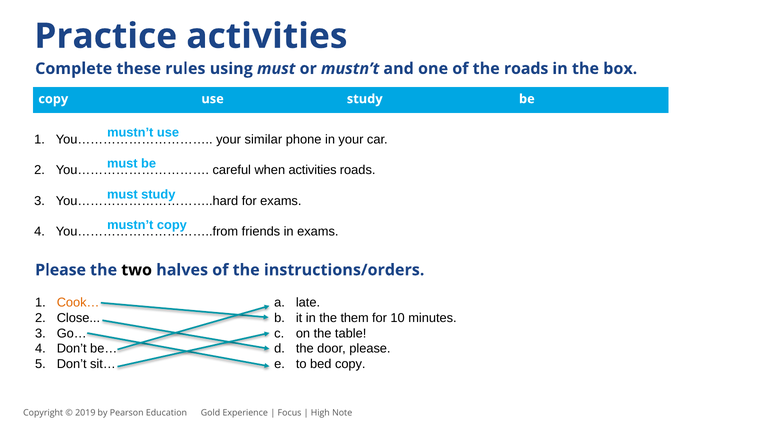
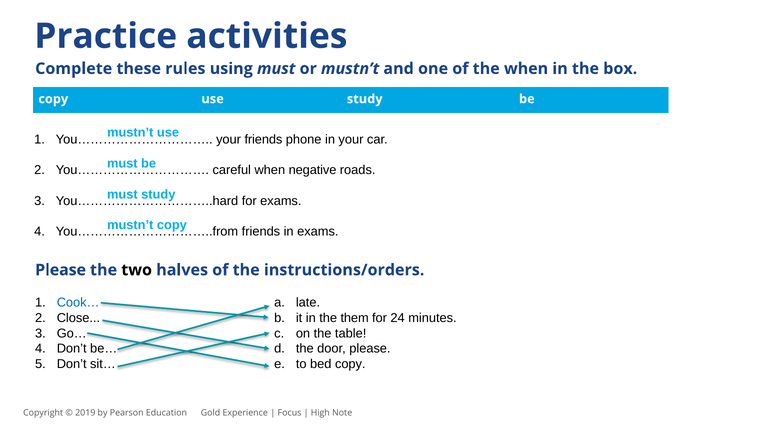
the roads: roads -> when
your similar: similar -> friends
when activities: activities -> negative
Cook… colour: orange -> blue
10: 10 -> 24
